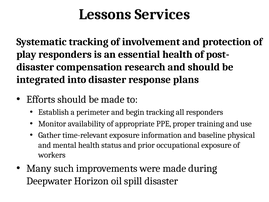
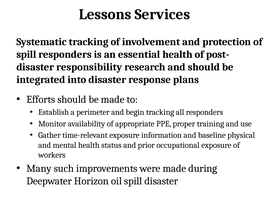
play at (26, 54): play -> spill
compensation: compensation -> responsibility
